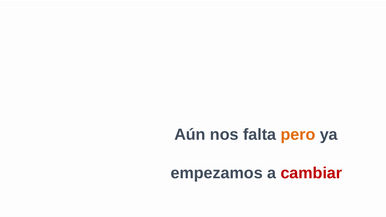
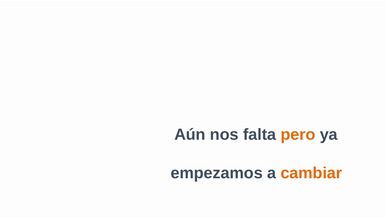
cambiar colour: red -> orange
